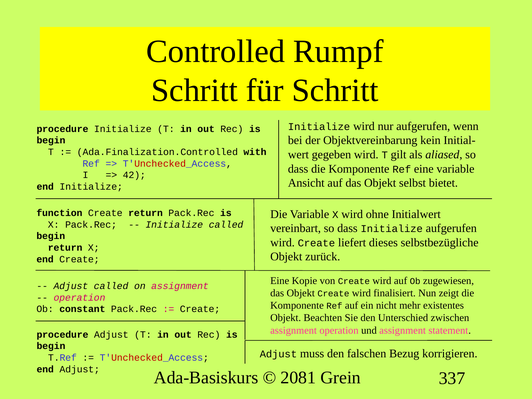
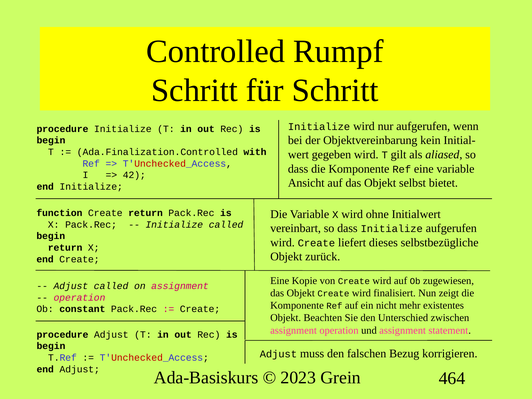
2081: 2081 -> 2023
337: 337 -> 464
